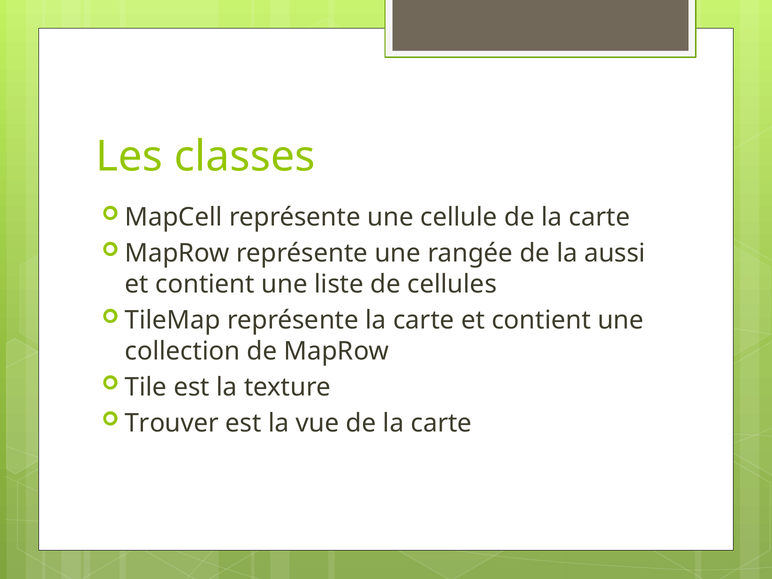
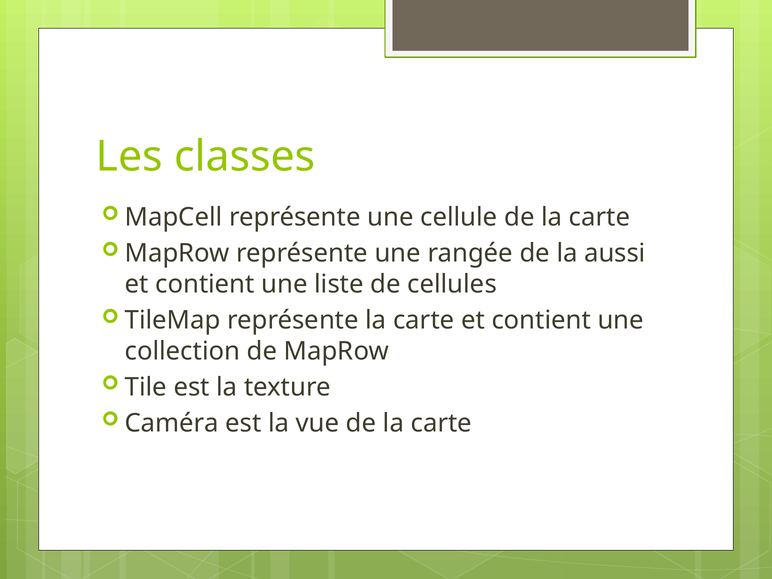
Trouver: Trouver -> Caméra
